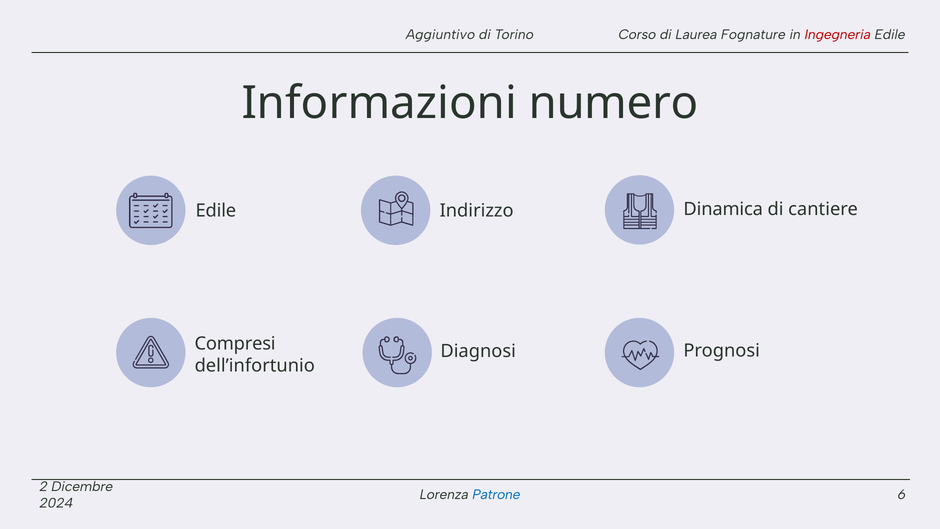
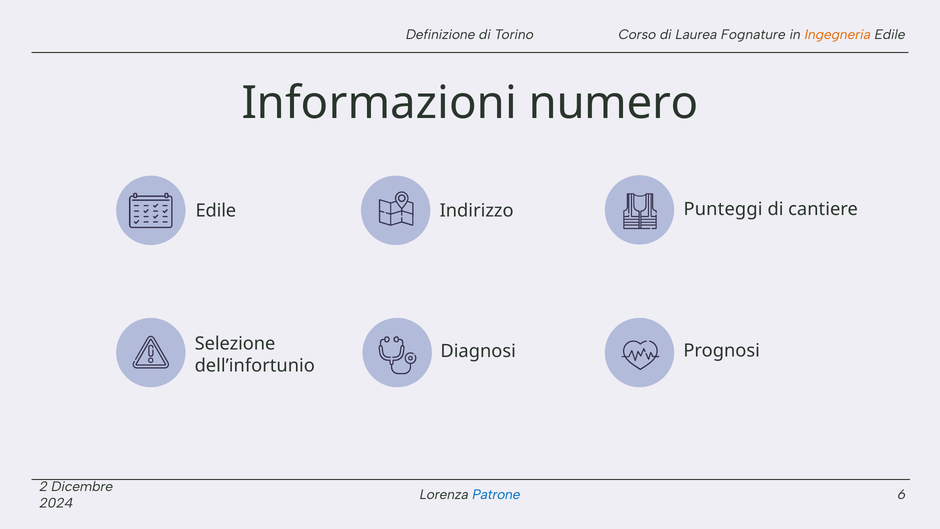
Aggiuntivo: Aggiuntivo -> Definizione
Ingegneria colour: red -> orange
Dinamica: Dinamica -> Punteggi
Compresi: Compresi -> Selezione
